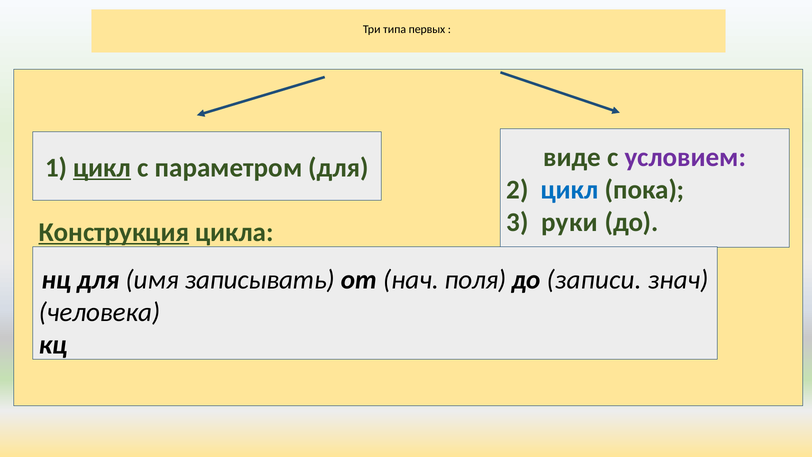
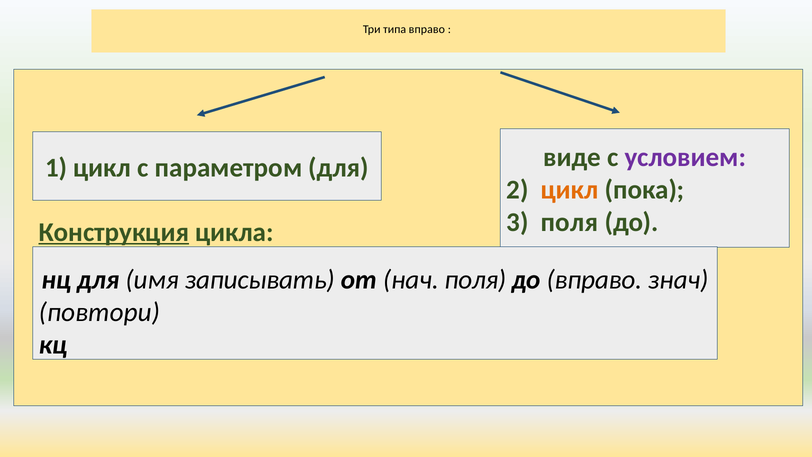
типа первых: первых -> вправо
цикл at (102, 168) underline: present -> none
цикл at (570, 190) colour: blue -> orange
руки at (569, 222): руки -> поля
до записи: записи -> вправо
человека: человека -> повтори
